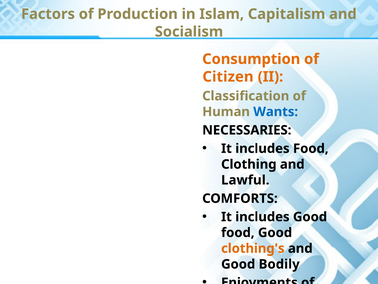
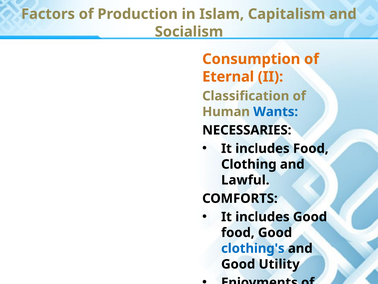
Citizen: Citizen -> Eternal
clothing's colour: orange -> blue
Bodily: Bodily -> Utility
